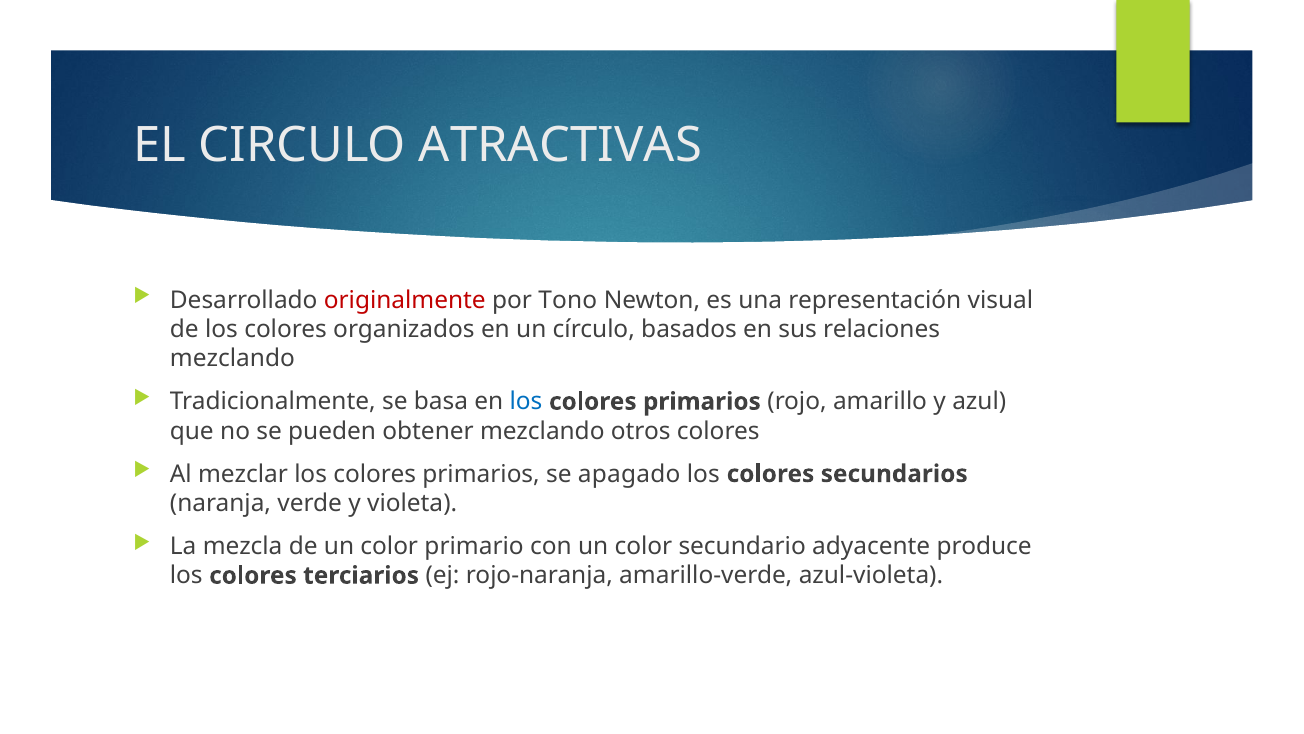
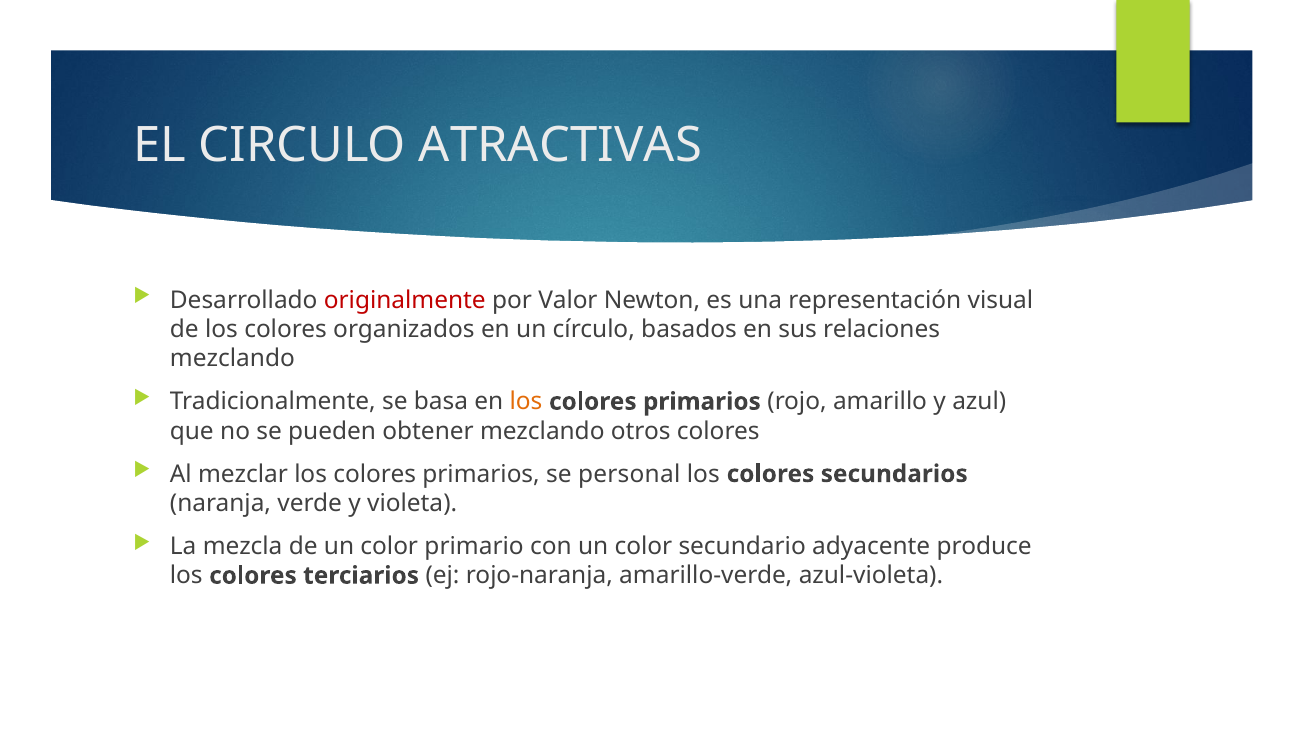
Tono: Tono -> Valor
los at (526, 401) colour: blue -> orange
apagado: apagado -> personal
